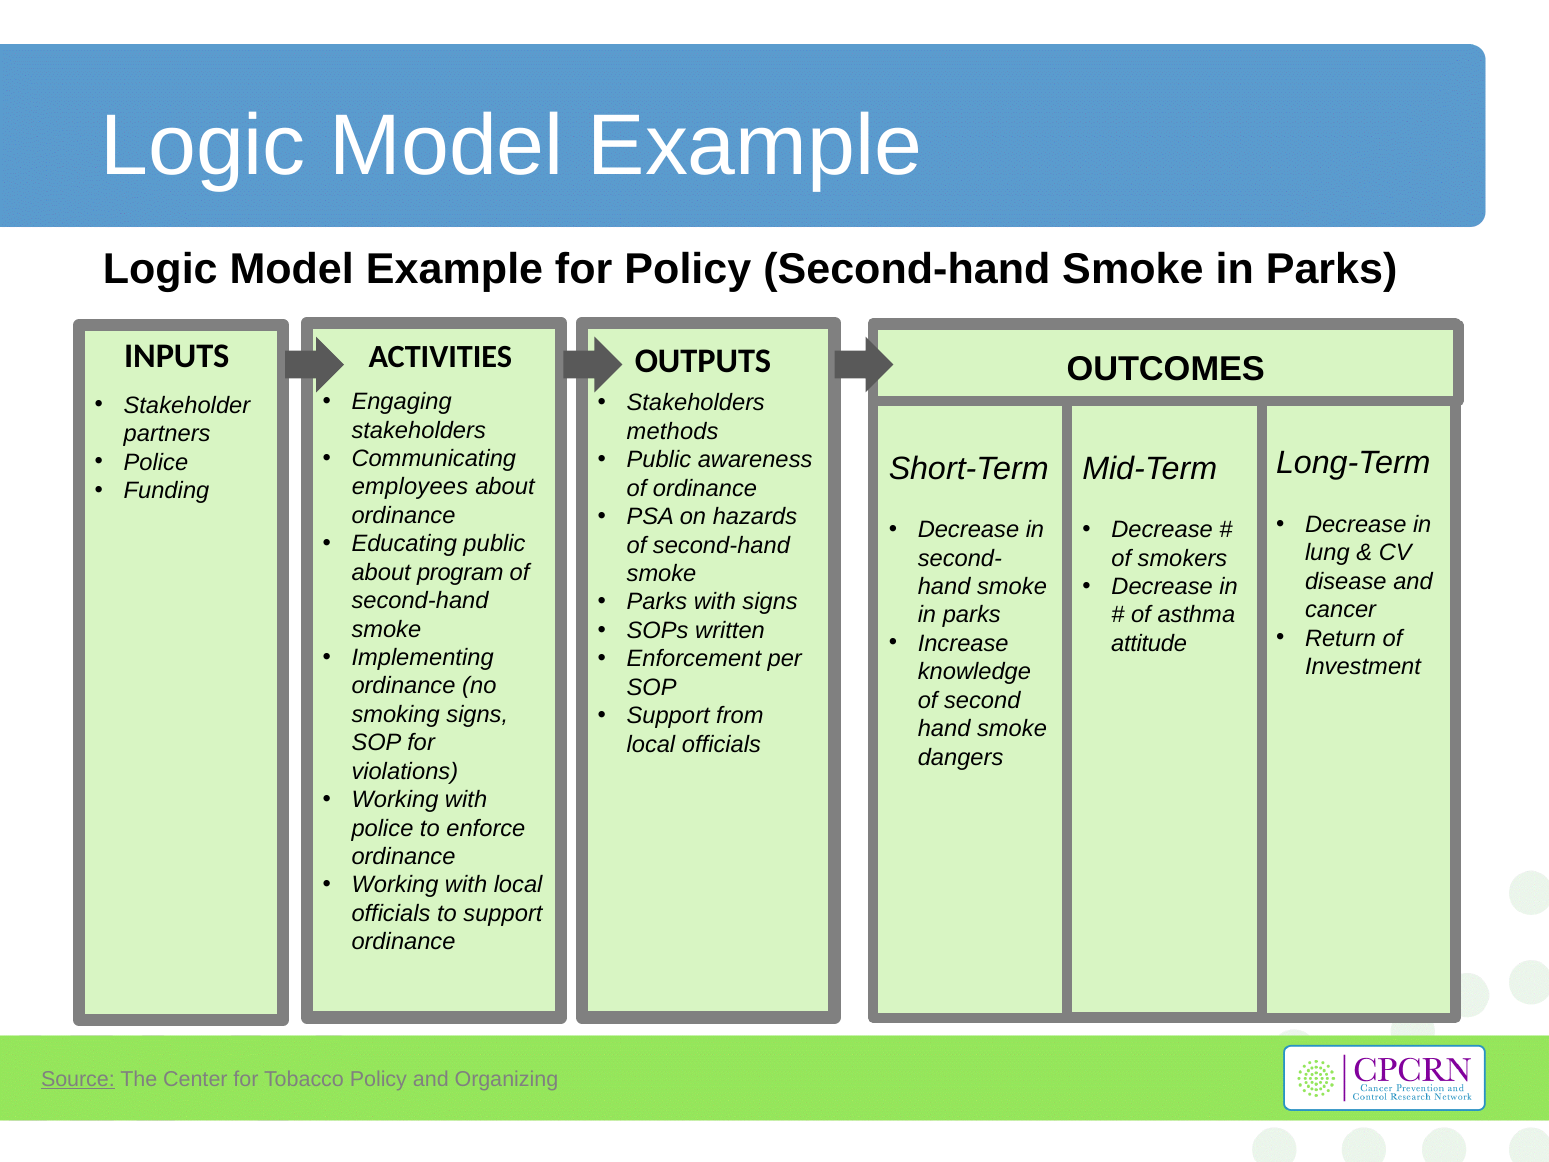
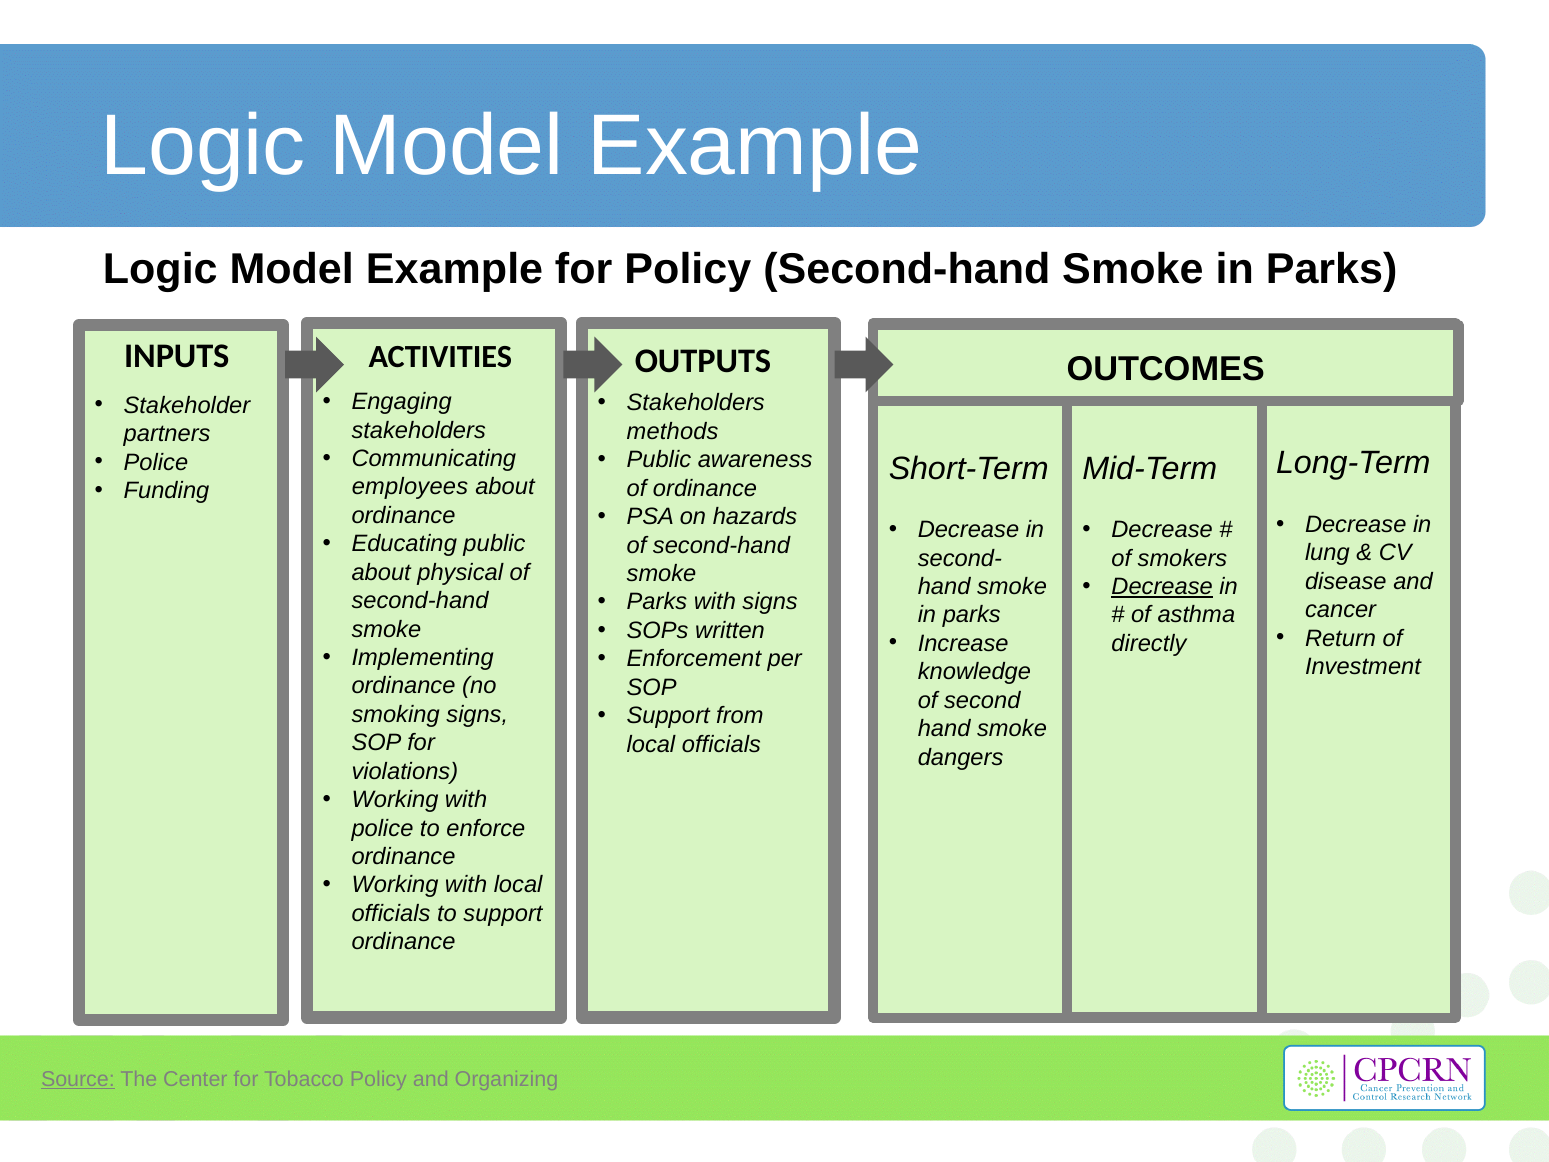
program: program -> physical
Decrease at (1162, 587) underline: none -> present
attitude: attitude -> directly
